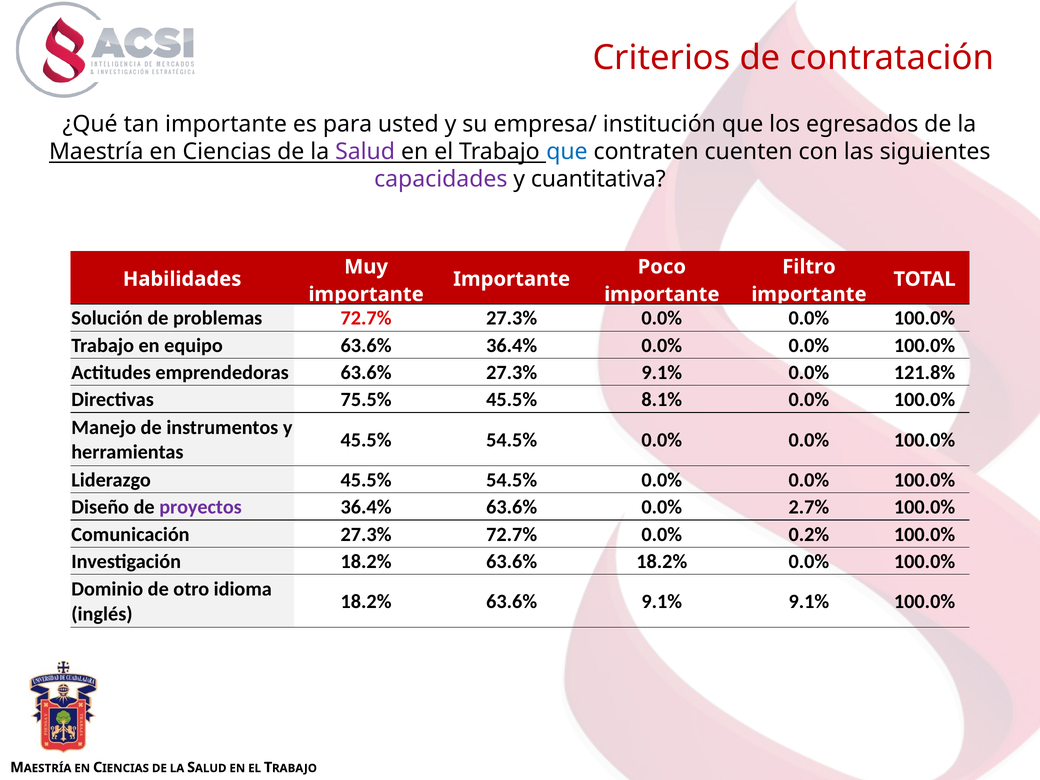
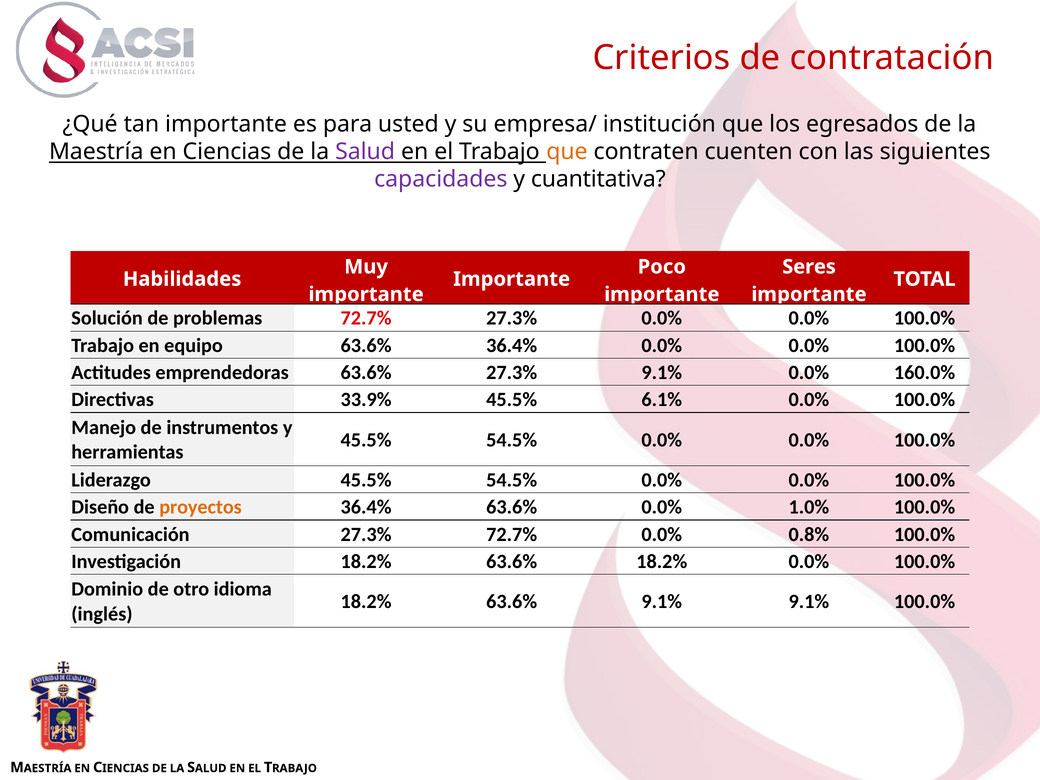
que at (567, 152) colour: blue -> orange
Filtro: Filtro -> Seres
121.8%: 121.8% -> 160.0%
75.5%: 75.5% -> 33.9%
8.1%: 8.1% -> 6.1%
proyectos colour: purple -> orange
2.7%: 2.7% -> 1.0%
0.2%: 0.2% -> 0.8%
